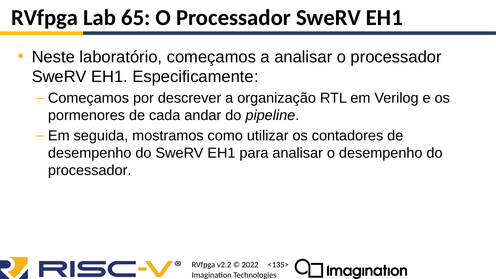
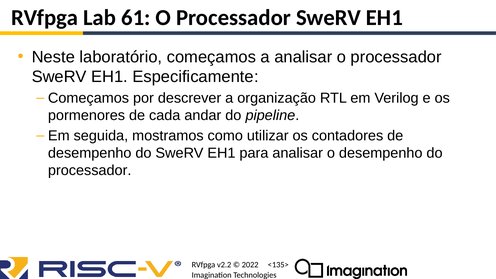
65: 65 -> 61
